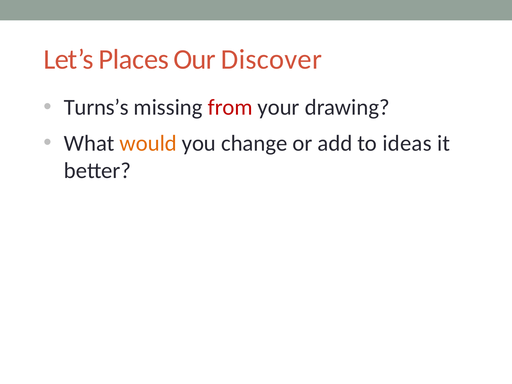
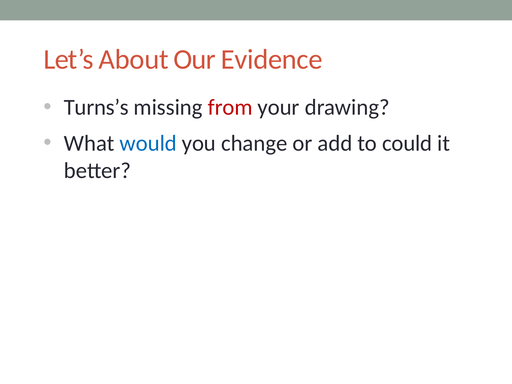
Places: Places -> About
Discover: Discover -> Evidence
would colour: orange -> blue
ideas: ideas -> could
